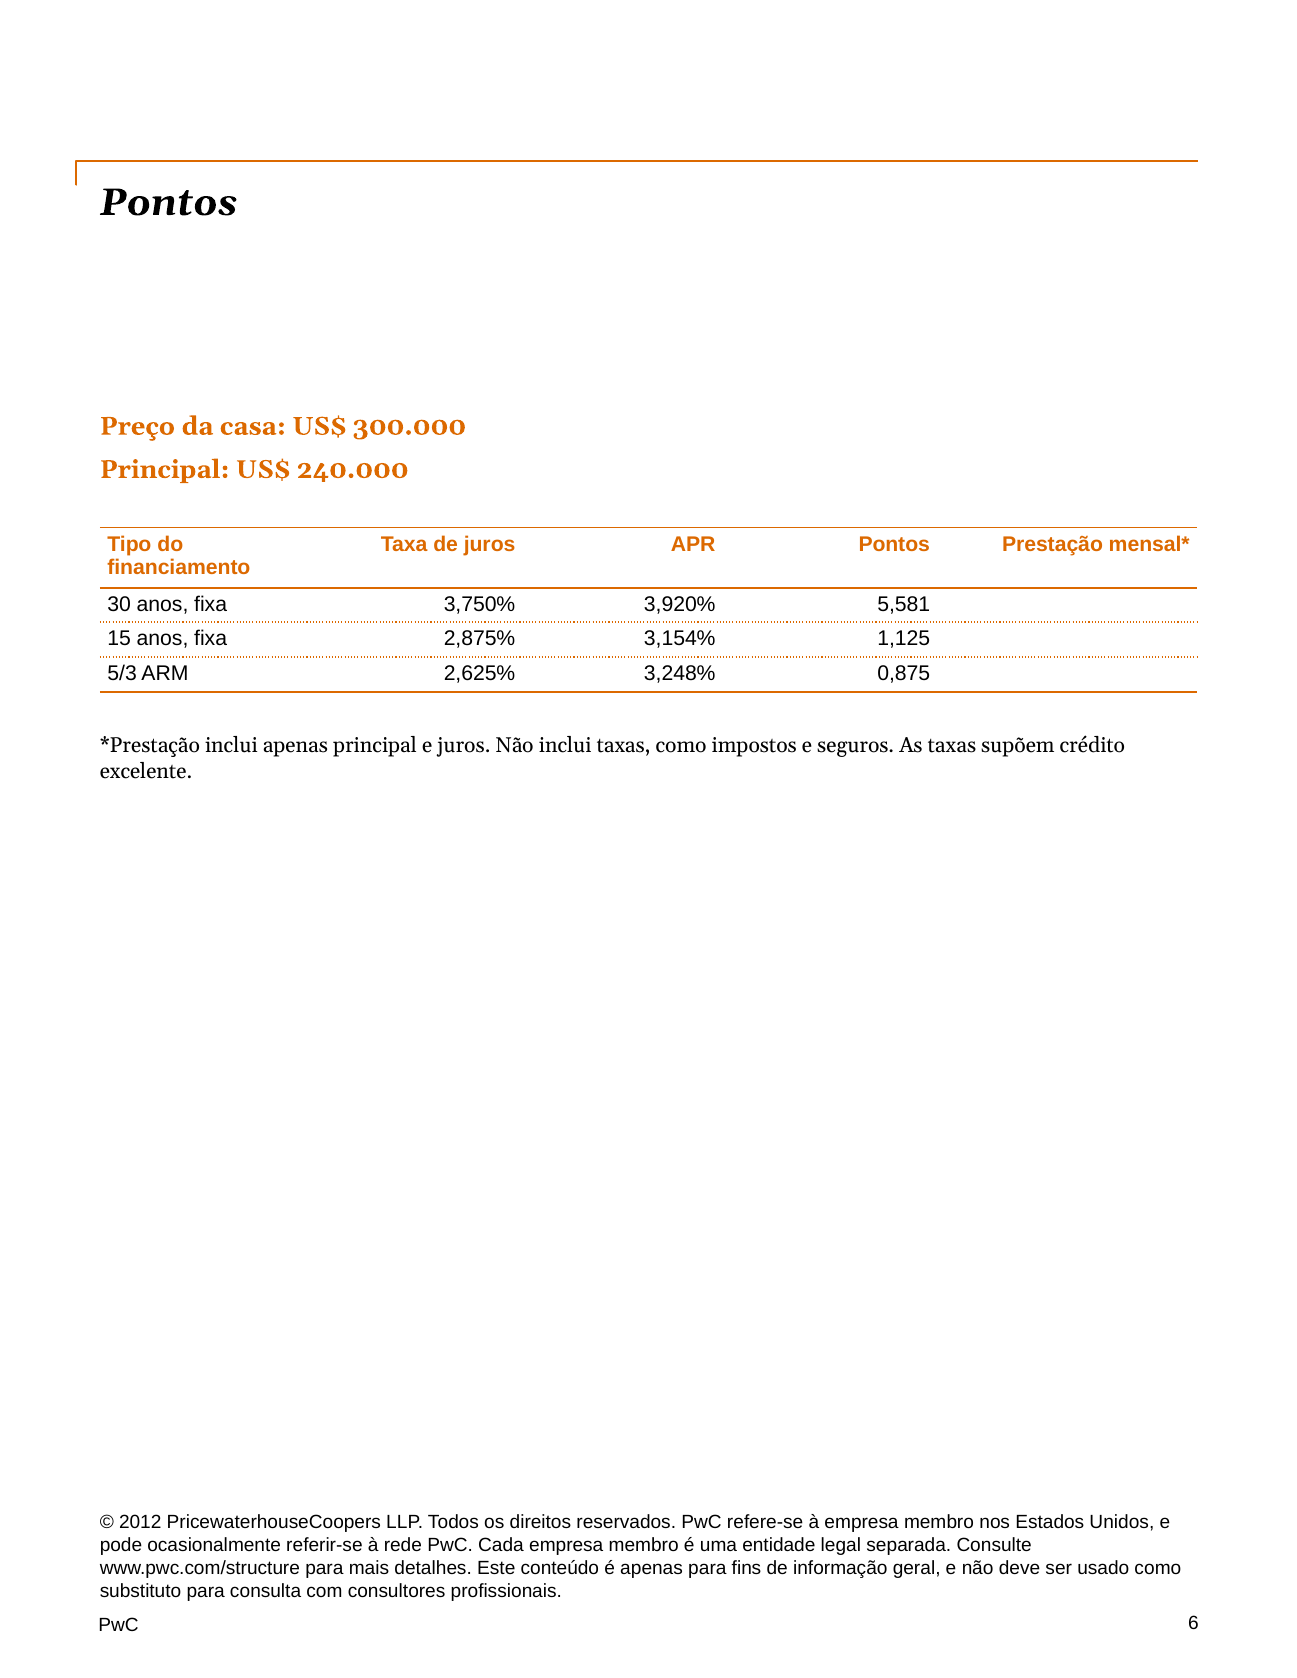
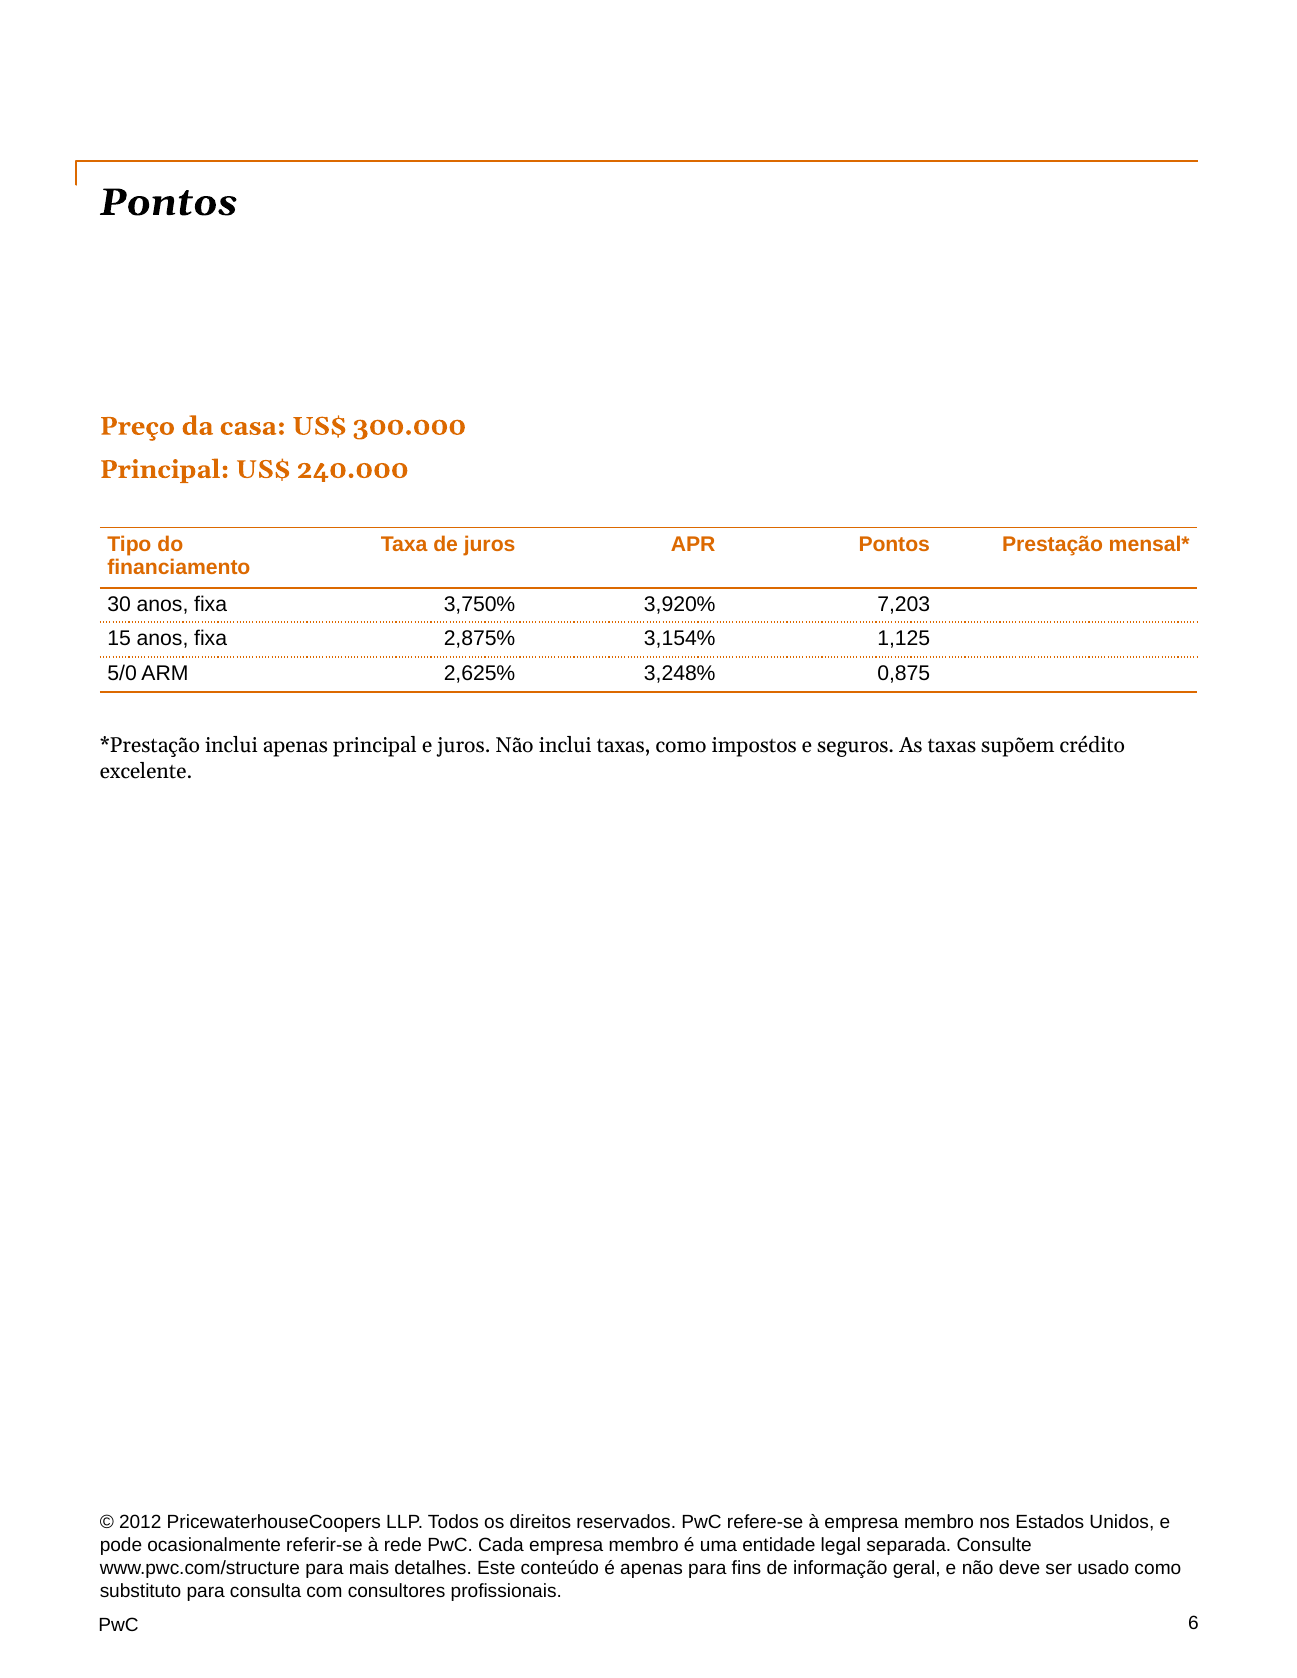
5,581: 5,581 -> 7,203
5/3: 5/3 -> 5/0
